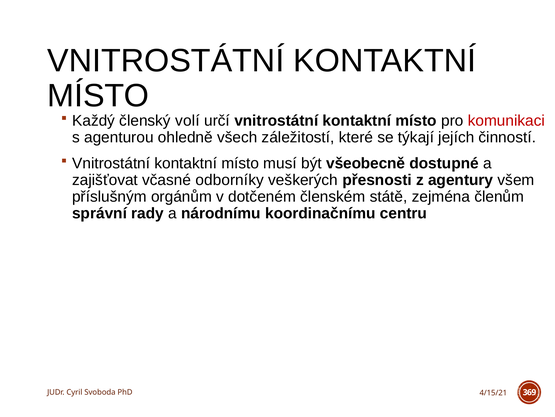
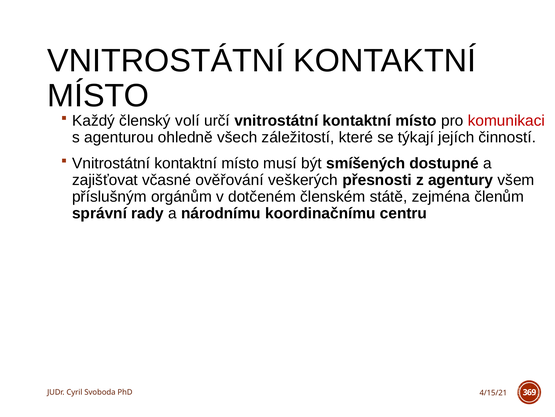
všeobecně: všeobecně -> smíšených
odborníky: odborníky -> ověřování
